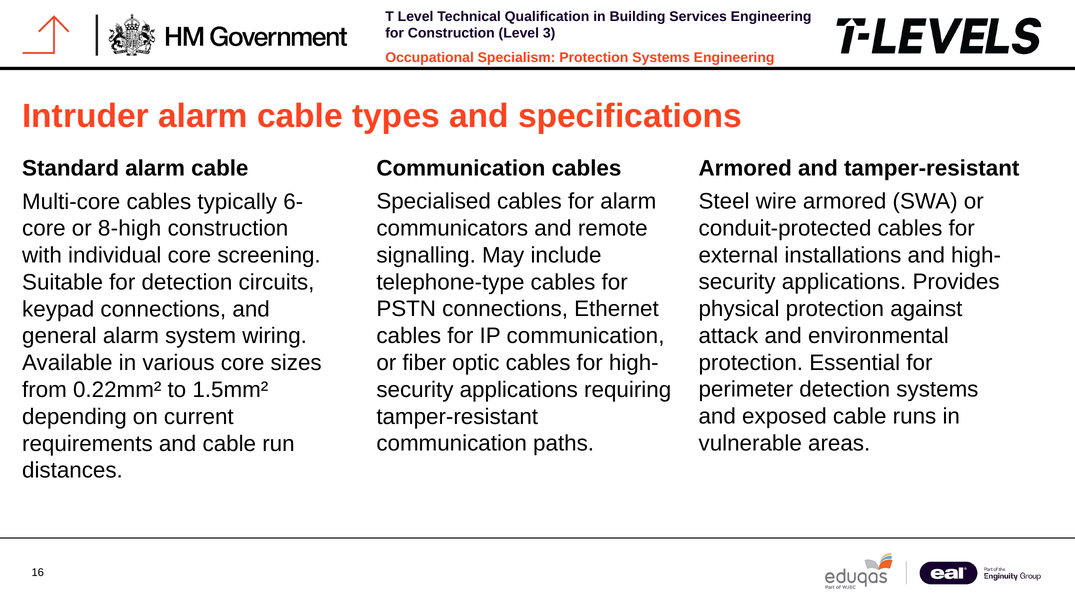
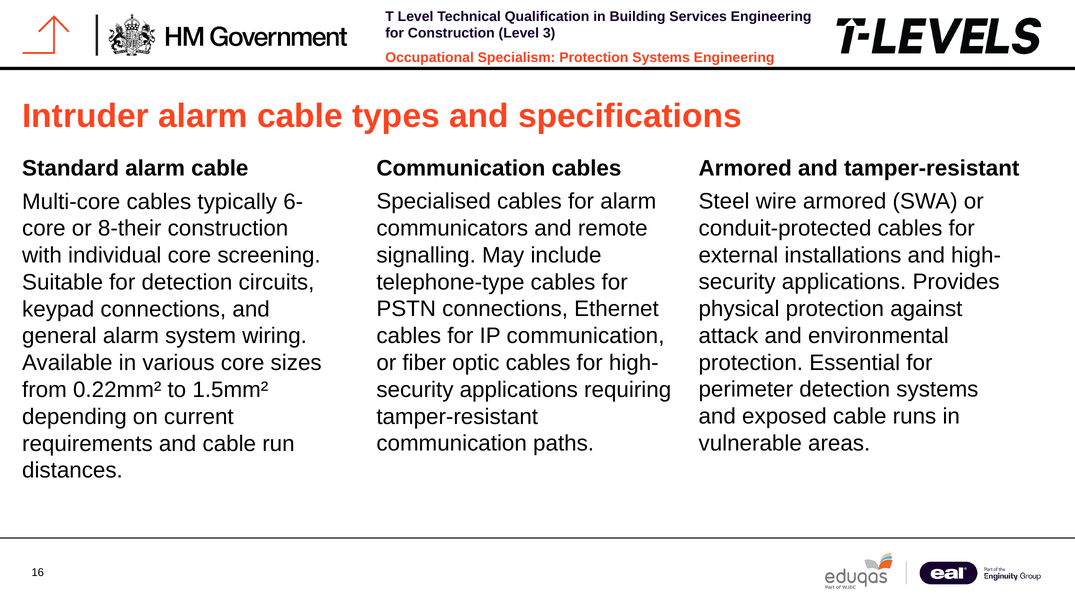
8-high: 8-high -> 8-their
